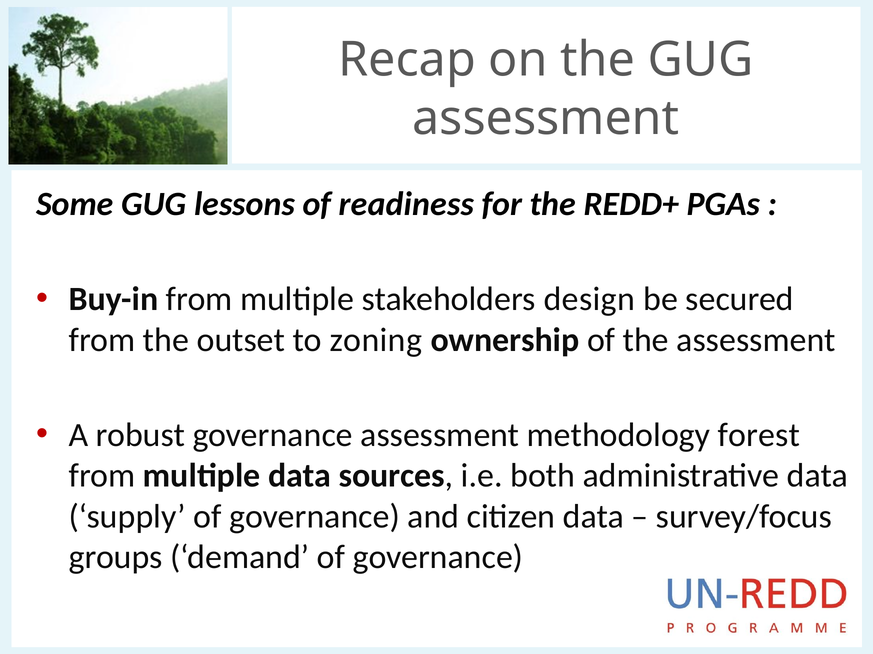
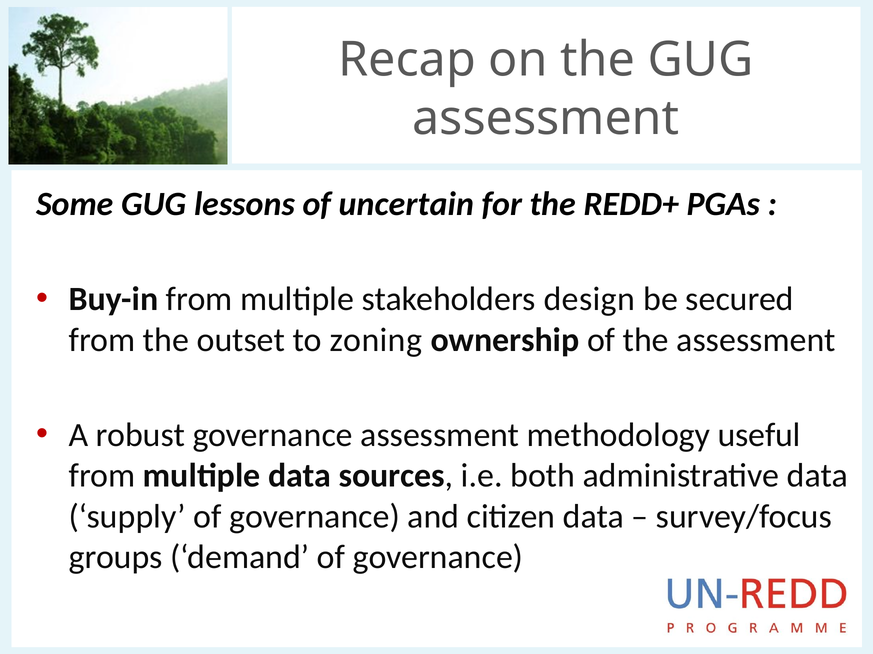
readiness: readiness -> uncertain
forest: forest -> useful
